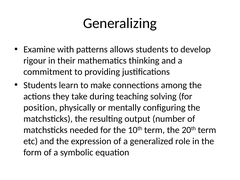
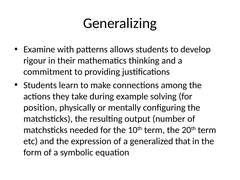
teaching: teaching -> example
role: role -> that
